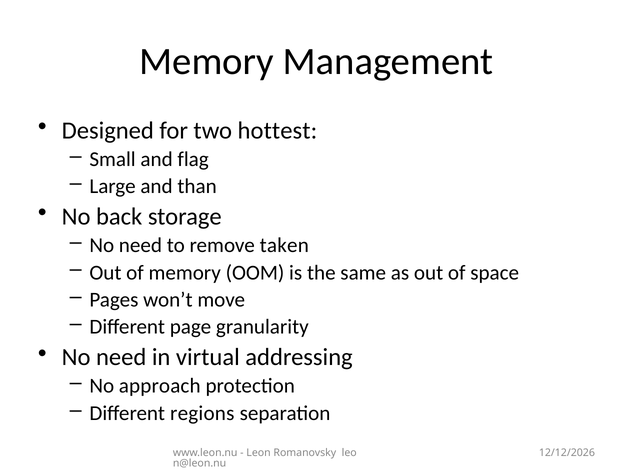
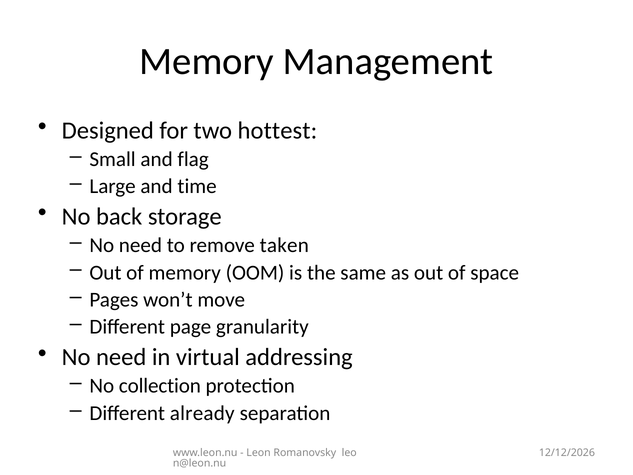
than: than -> time
approach: approach -> collection
regions: regions -> already
